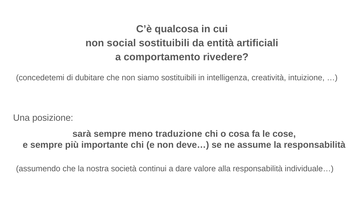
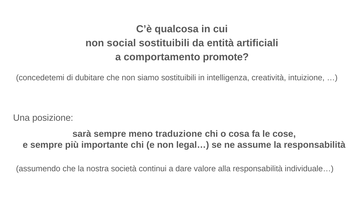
rivedere: rivedere -> promote
deve…: deve… -> legal…
